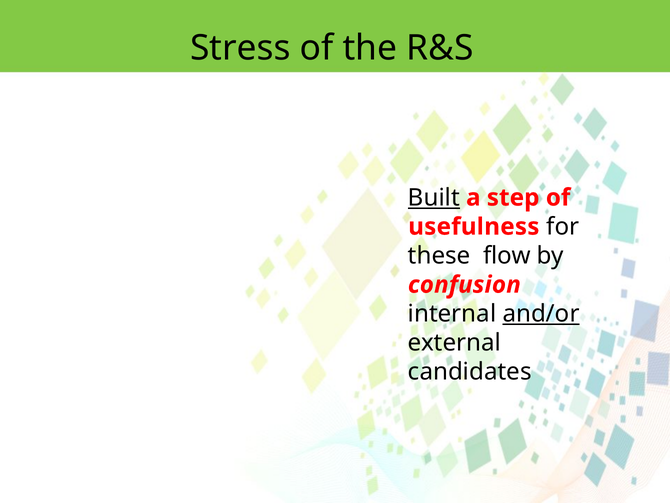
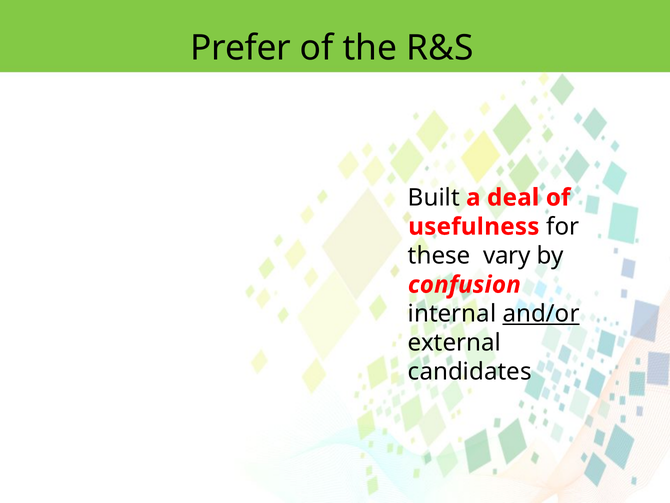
Stress: Stress -> Prefer
Built underline: present -> none
step: step -> deal
flow: flow -> vary
